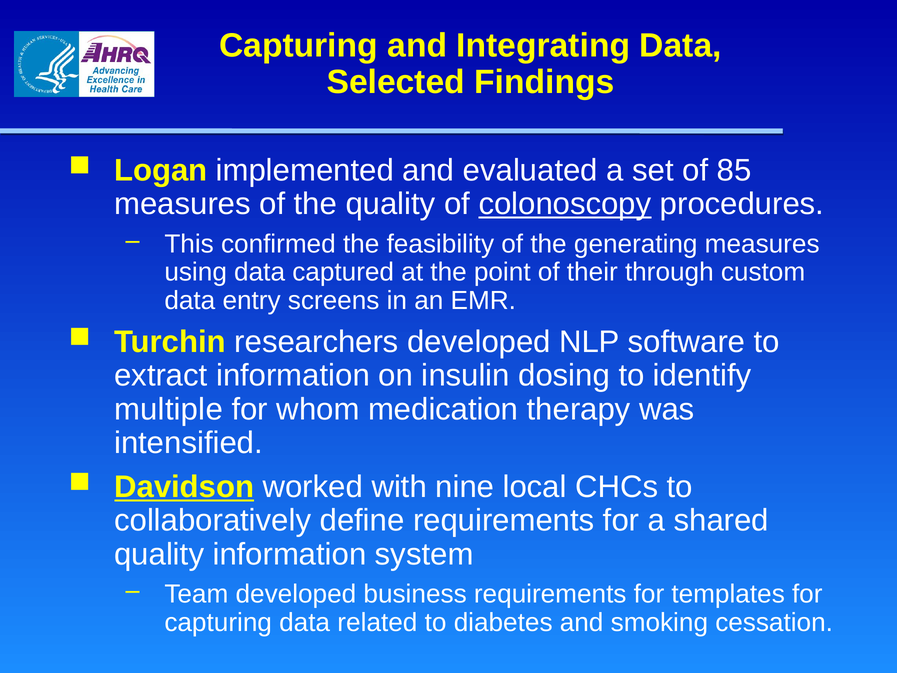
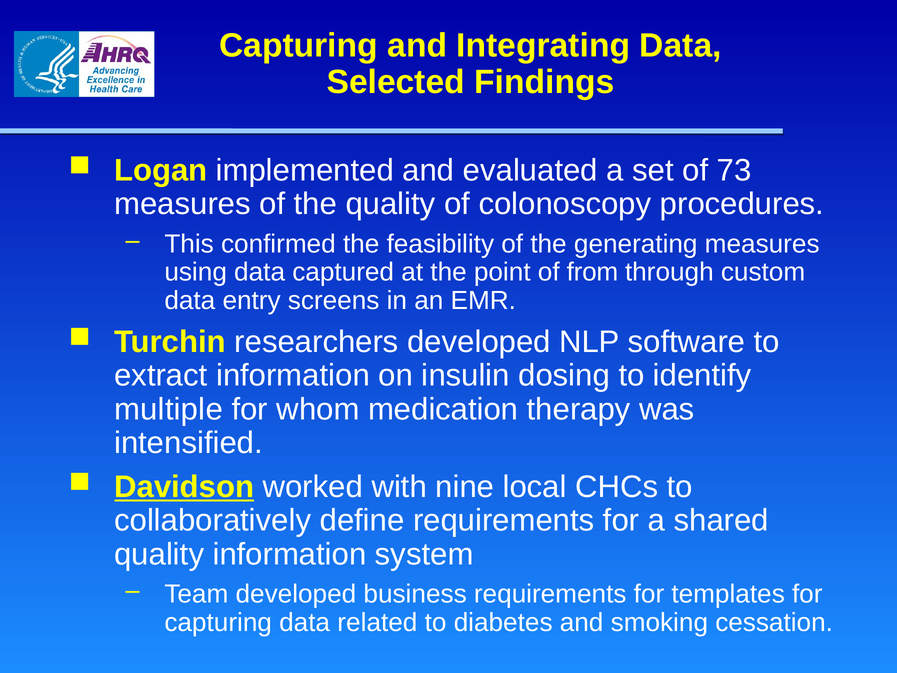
85: 85 -> 73
colonoscopy underline: present -> none
their: their -> from
